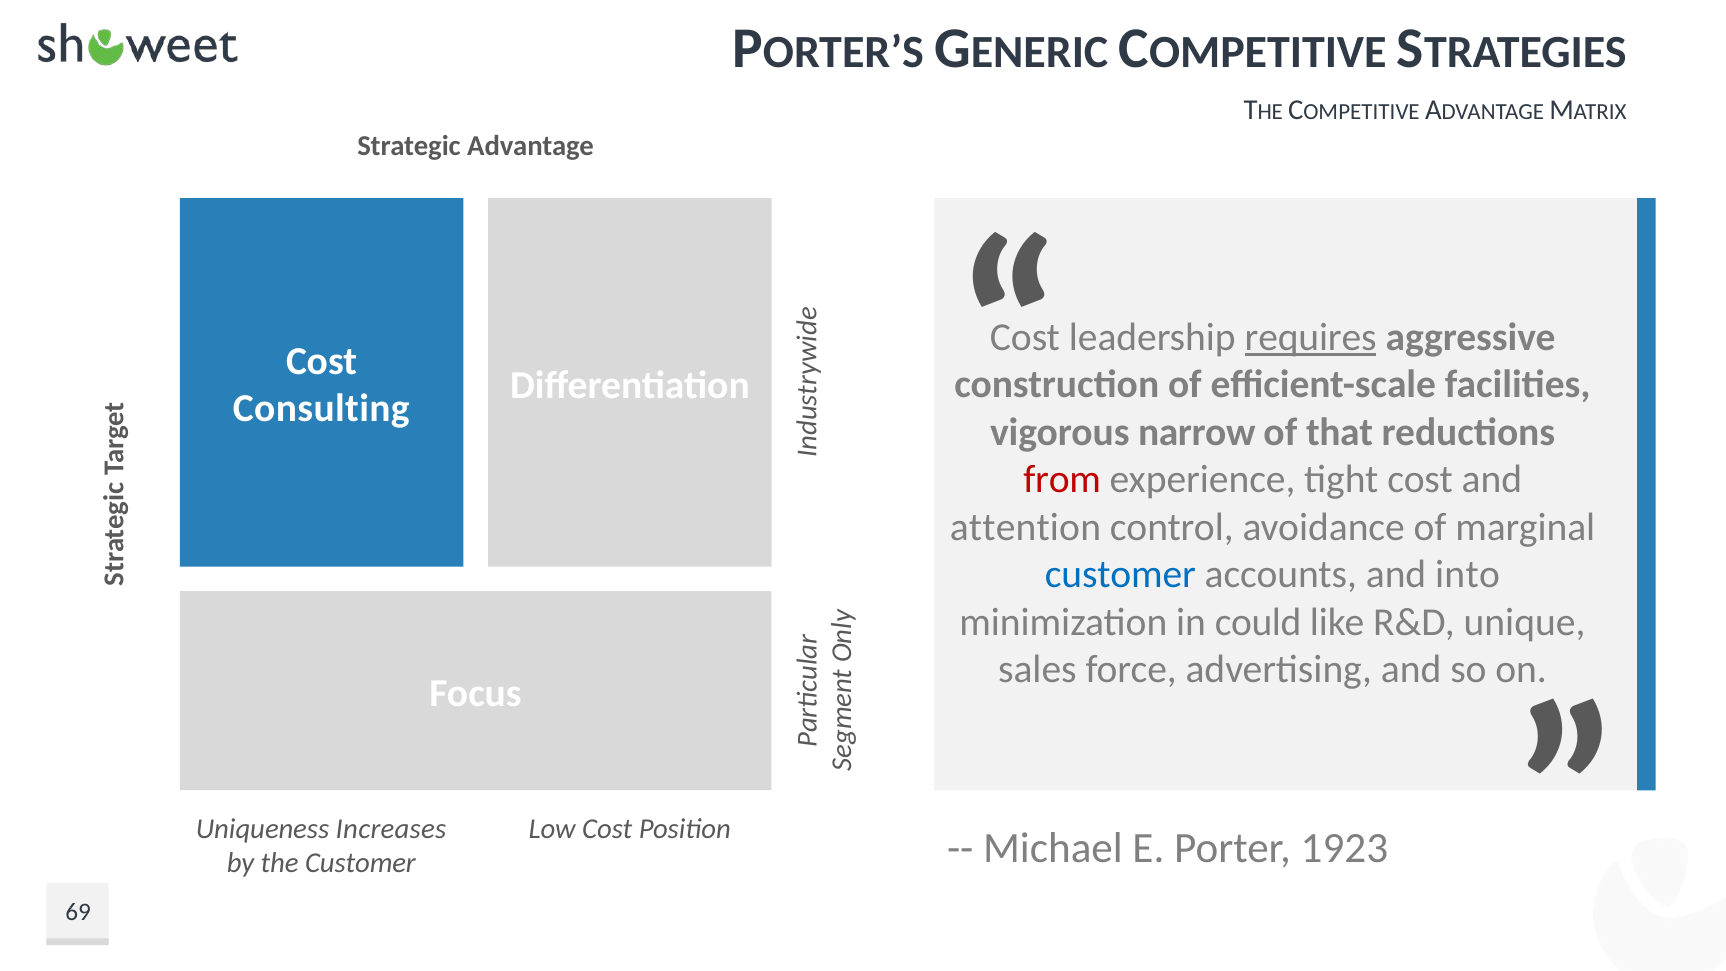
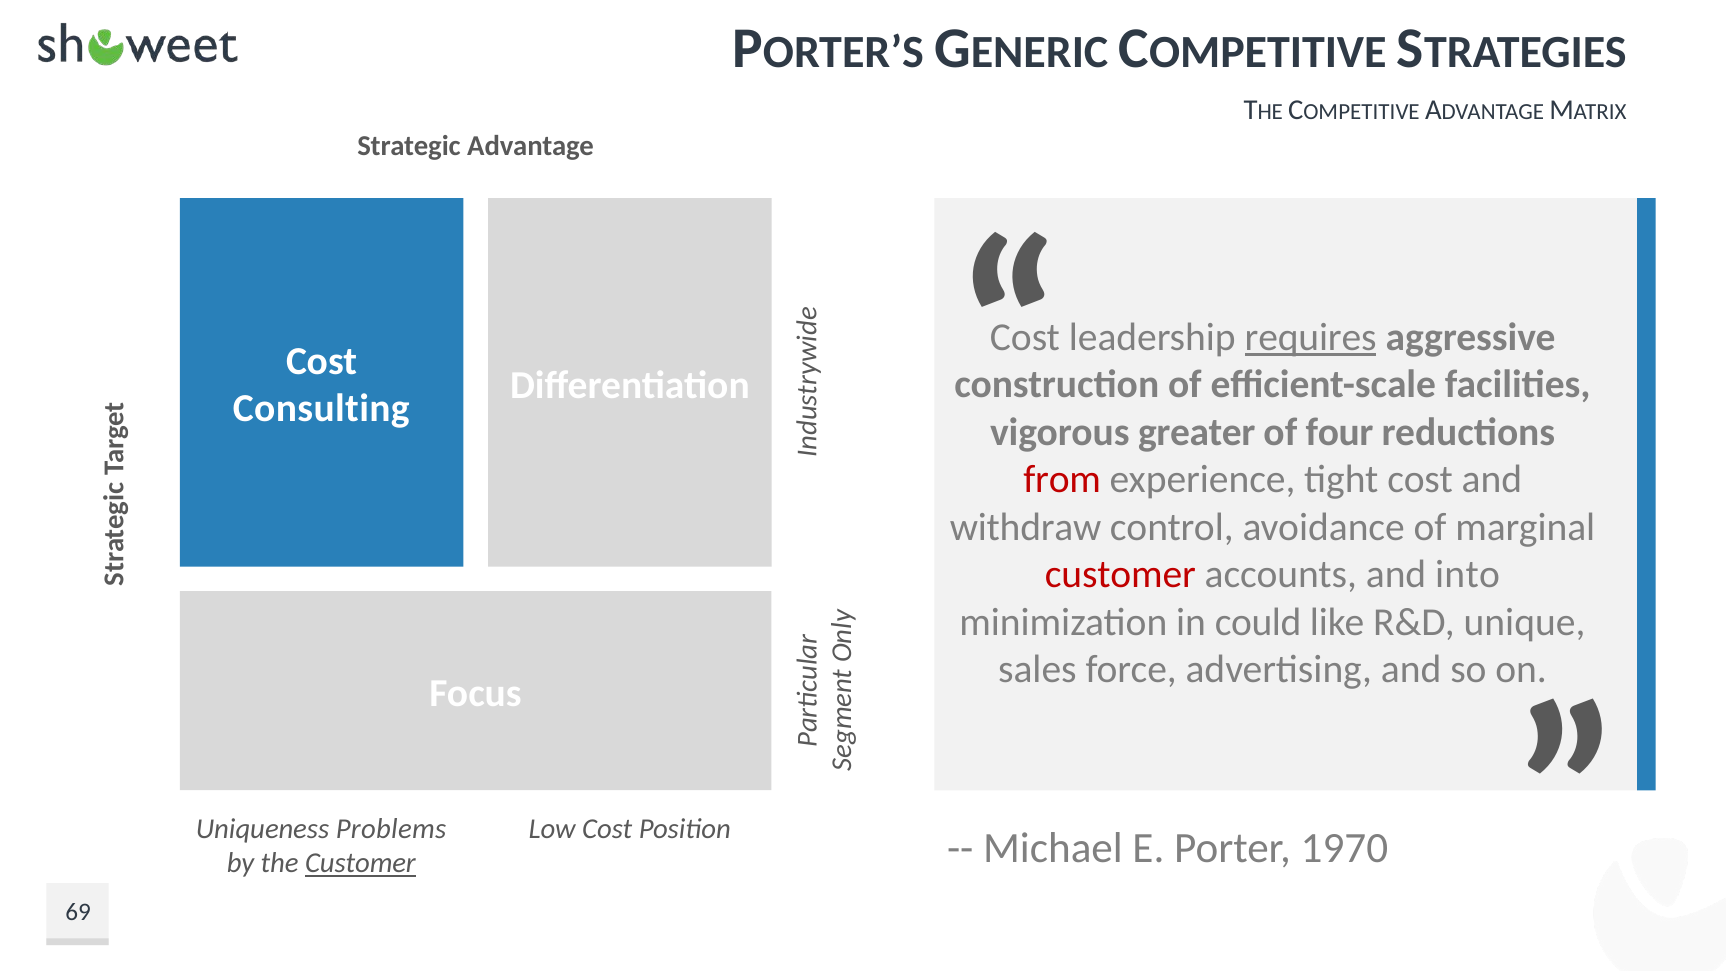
narrow: narrow -> greater
that: that -> four
attention: attention -> withdraw
customer at (1120, 575) colour: blue -> red
Increases: Increases -> Problems
1923: 1923 -> 1970
Customer at (360, 863) underline: none -> present
